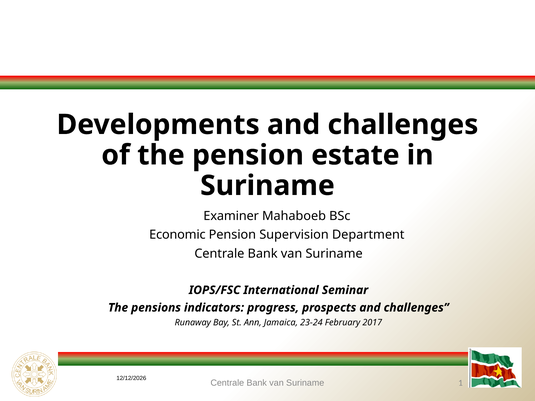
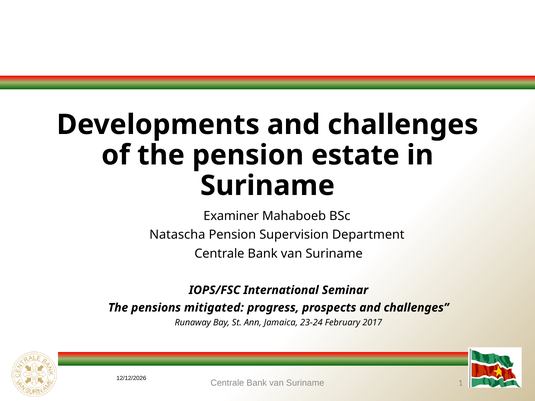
Economic: Economic -> Natascha
indicators: indicators -> mitigated
